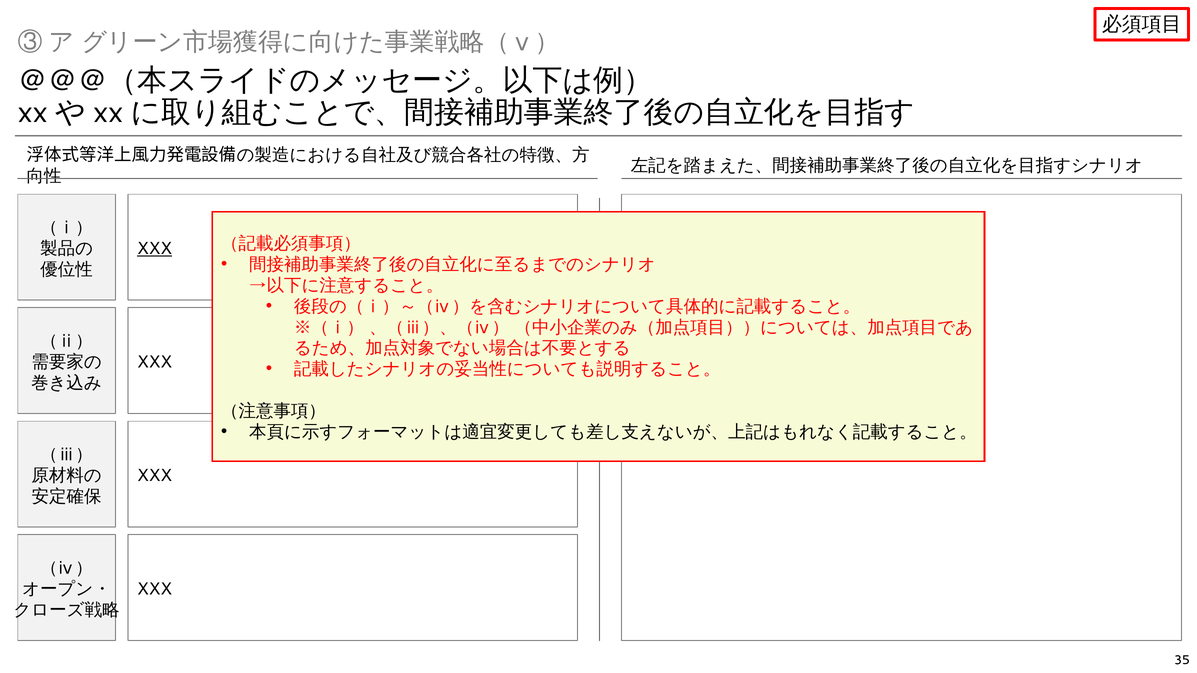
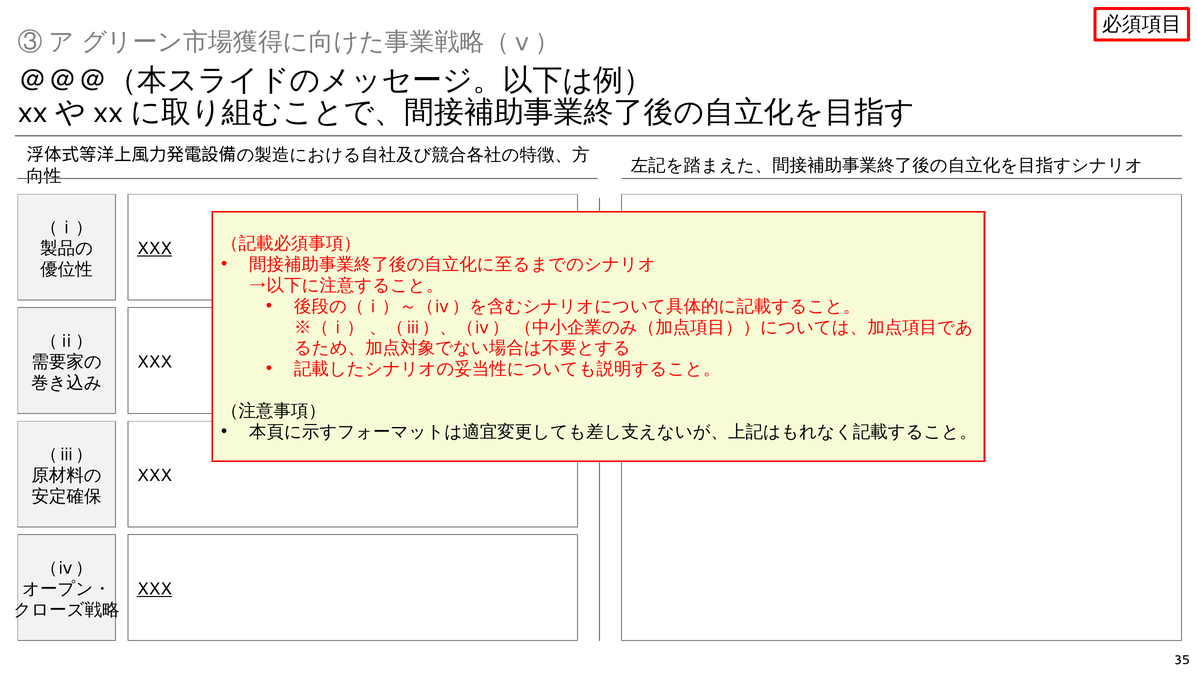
XXX at (154, 589) underline: none -> present
